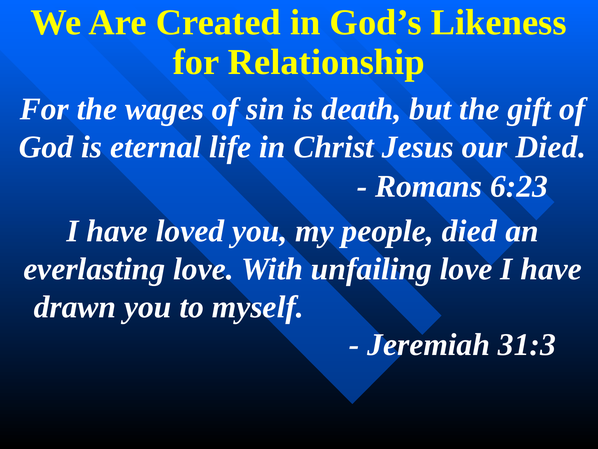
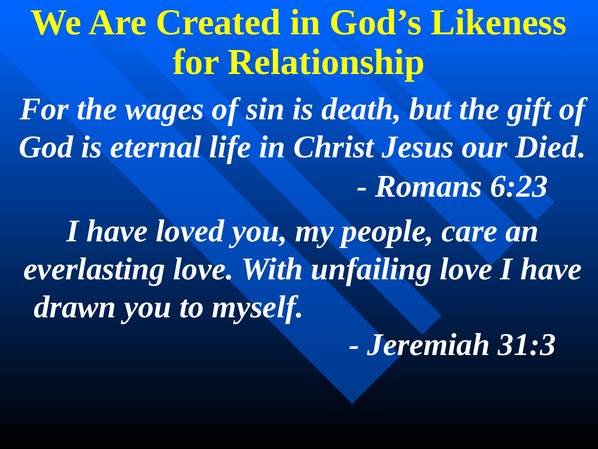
people died: died -> care
